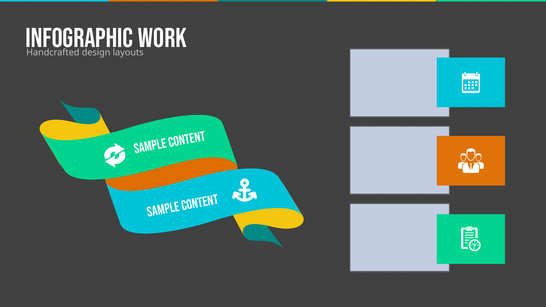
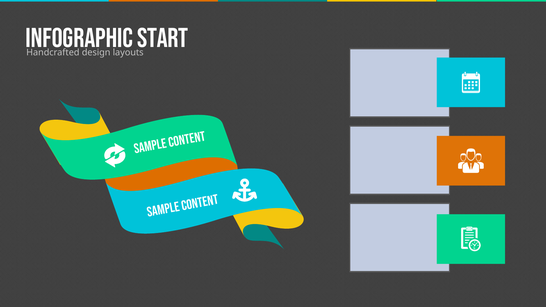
WORK: WORK -> START
